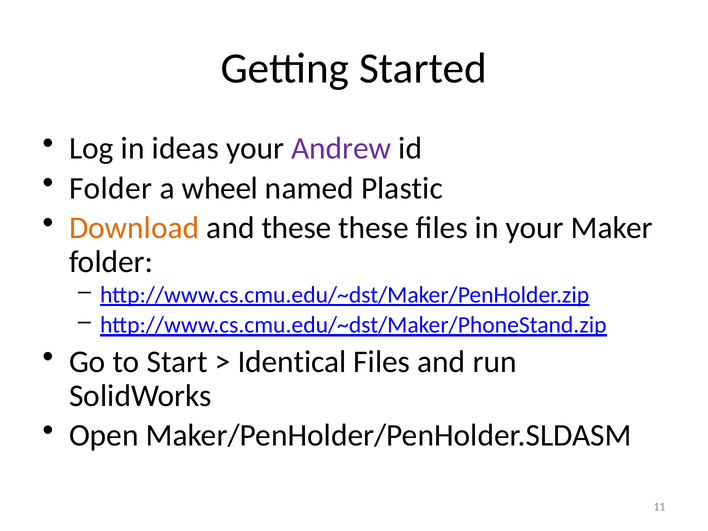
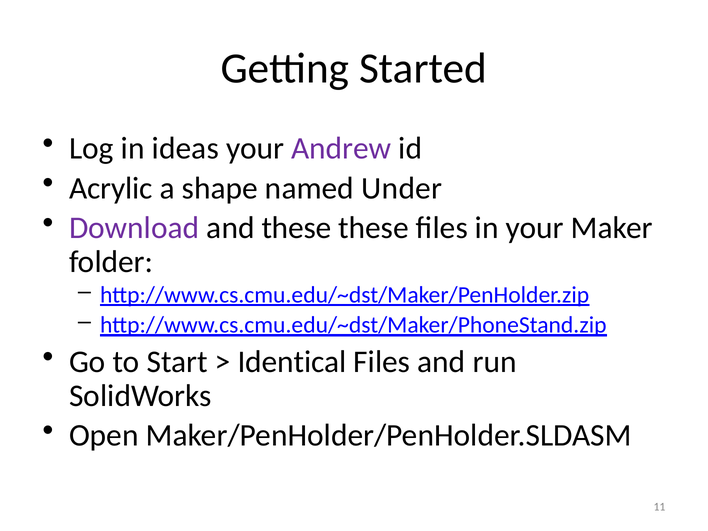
Folder at (111, 188): Folder -> Acrylic
wheel: wheel -> shape
Plastic: Plastic -> Under
Download colour: orange -> purple
